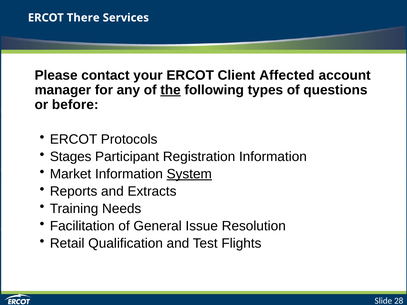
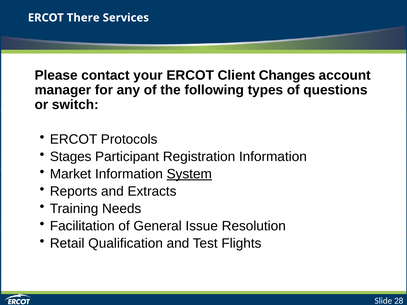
Affected: Affected -> Changes
the underline: present -> none
before: before -> switch
